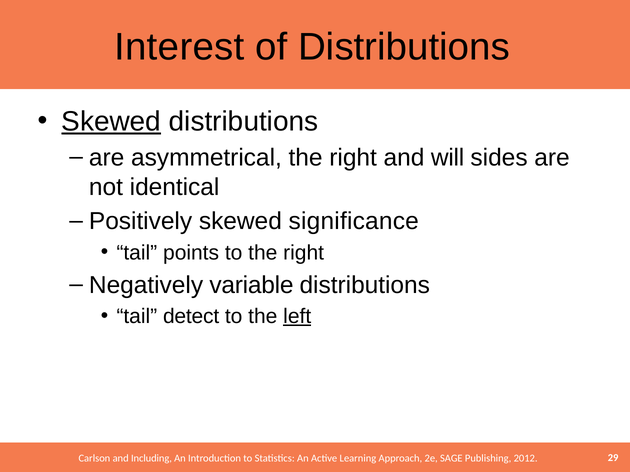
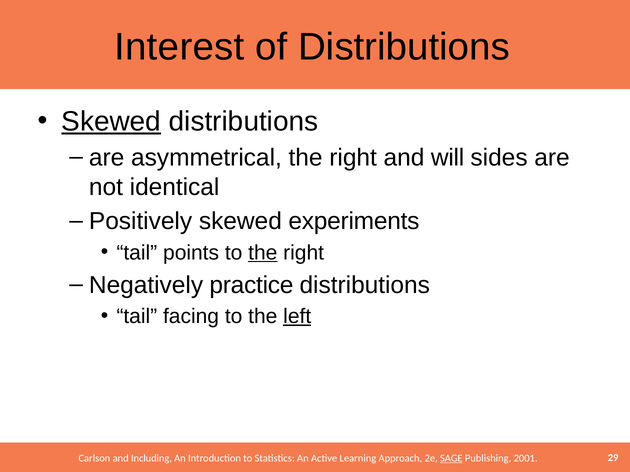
significance: significance -> experiments
the at (263, 253) underline: none -> present
variable: variable -> practice
detect: detect -> facing
SAGE underline: none -> present
2012: 2012 -> 2001
